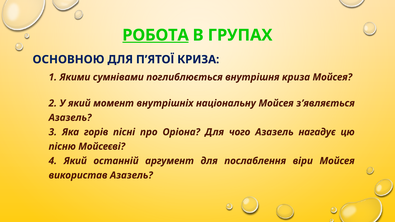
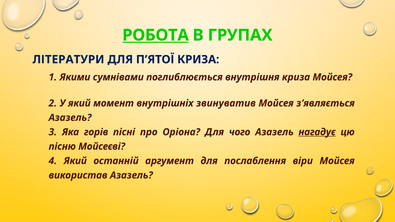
ОСНОВНОЮ: ОСНОВНОЮ -> ЛІТЕРАТУРИ
національну: національну -> звинуватив
нагадує underline: none -> present
